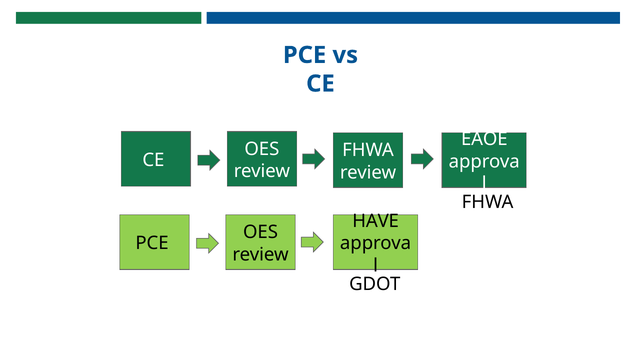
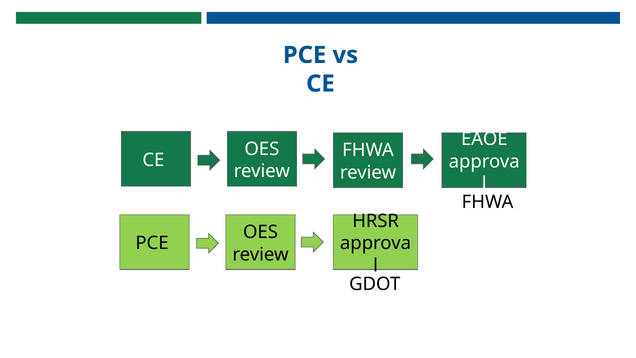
HAVE: HAVE -> HRSR
